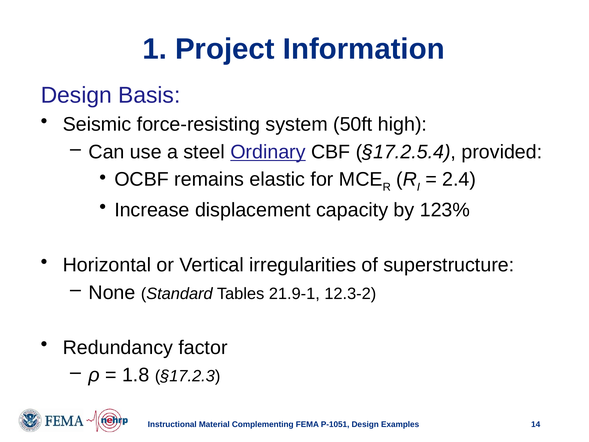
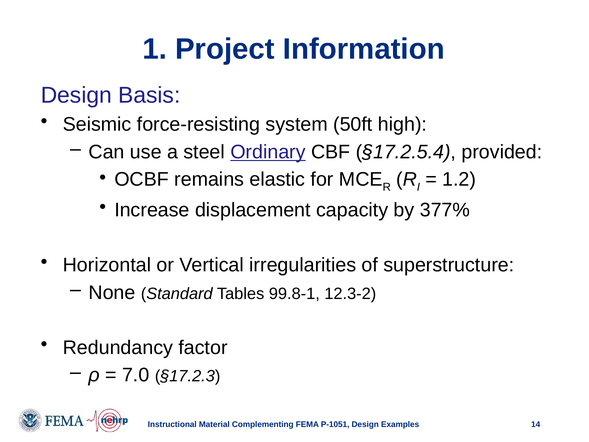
2.4: 2.4 -> 1.2
123%: 123% -> 377%
21.9-1: 21.9-1 -> 99.8-1
1.8: 1.8 -> 7.0
